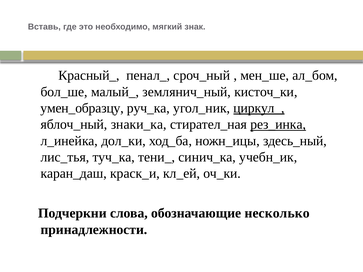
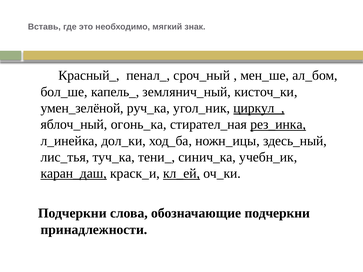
малый_: малый_ -> капель_
умен_образцу: умен_образцу -> умен_зелёной
знаки_ка: знаки_ка -> огонь_ка
каран_даш underline: none -> present
кл_ей underline: none -> present
обозначающие несколько: несколько -> подчеркни
